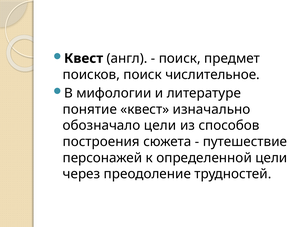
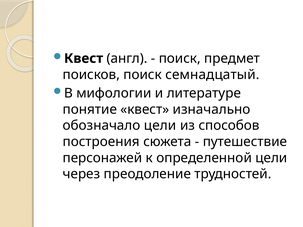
числительное: числительное -> семнадцатый
